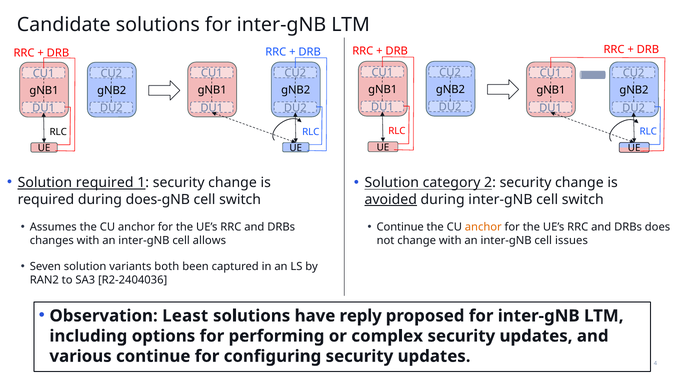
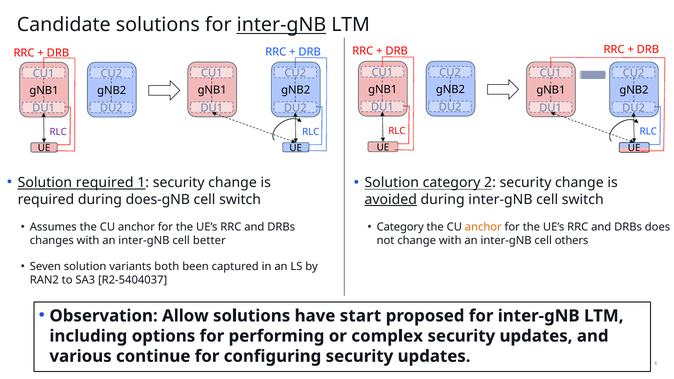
inter-gNB at (281, 25) underline: none -> present
RLC at (58, 132) colour: black -> purple
Continue at (400, 227): Continue -> Category
allows: allows -> better
issues: issues -> others
R2-2404036: R2-2404036 -> R2-5404037
Least: Least -> Allow
reply: reply -> start
